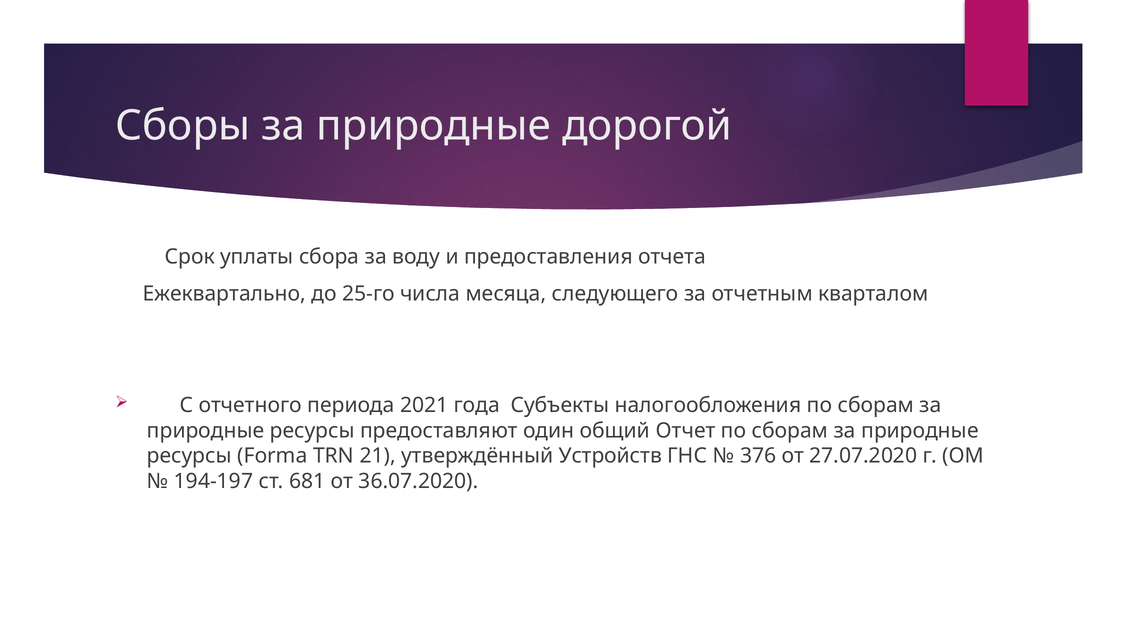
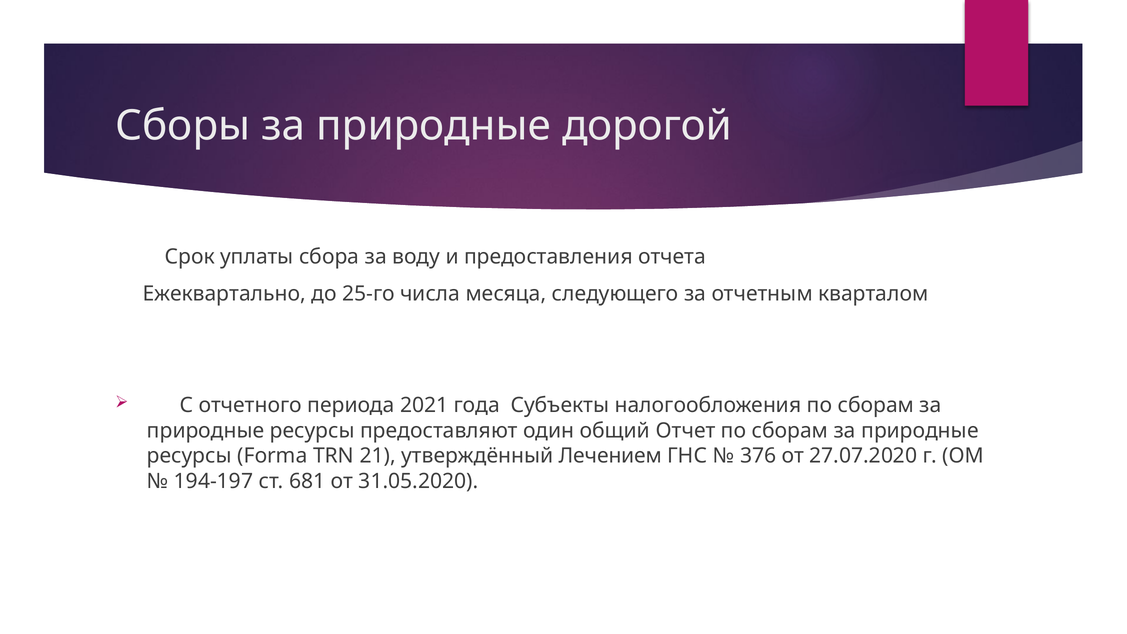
Устройств: Устройств -> Лечением
36.07.2020: 36.07.2020 -> 31.05.2020
